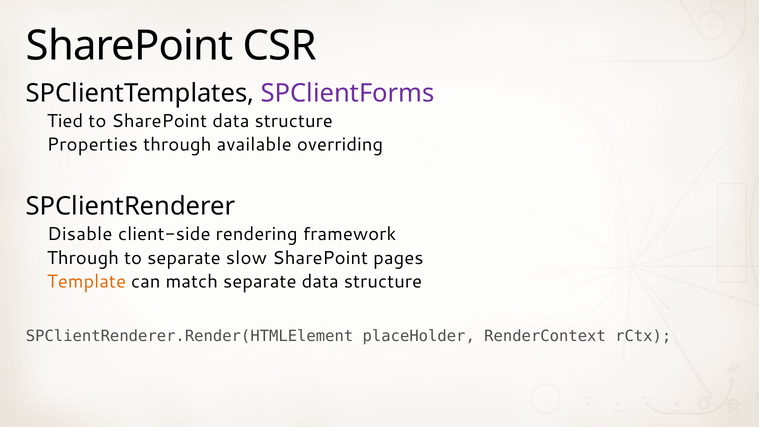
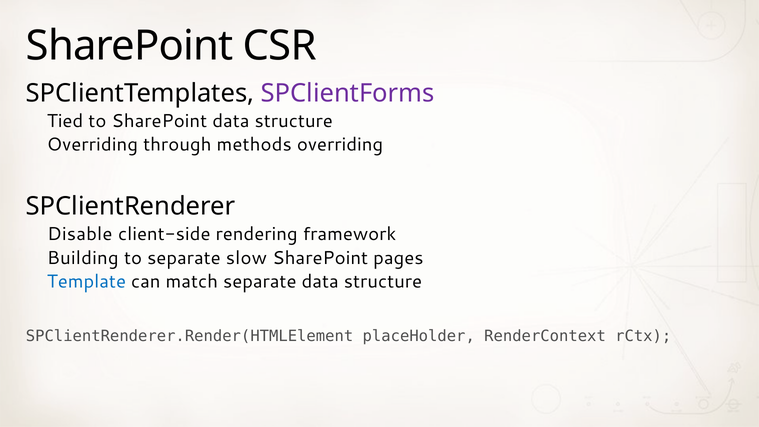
Properties at (92, 145): Properties -> Overriding
available: available -> methods
Through at (83, 258): Through -> Building
Template colour: orange -> blue
